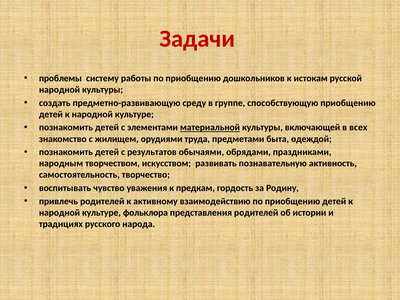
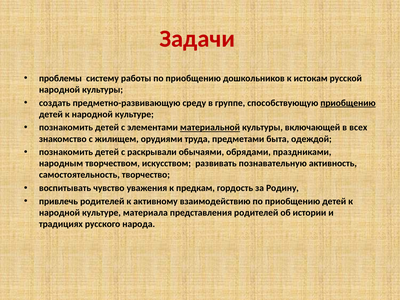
приобщению at (348, 103) underline: none -> present
результатов: результатов -> раскрывали
фольклора: фольклора -> материала
